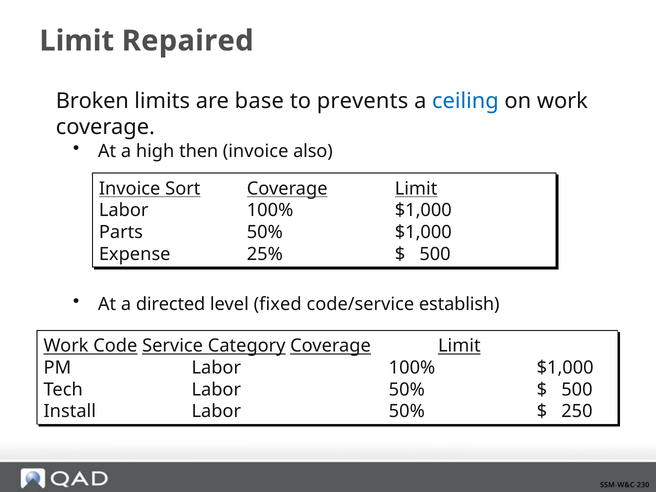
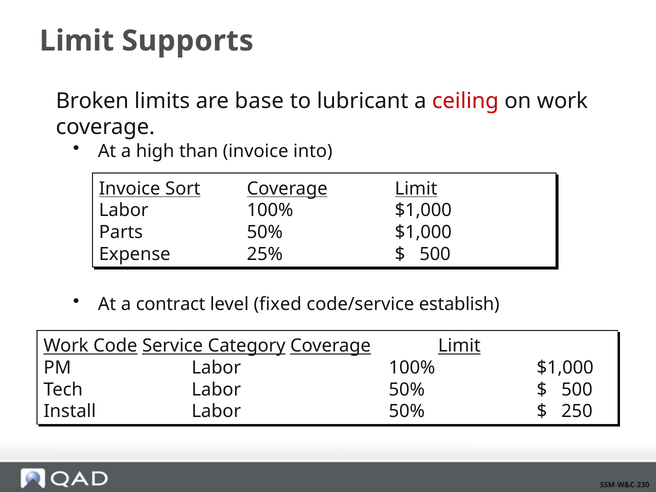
Repaired: Repaired -> Supports
prevents: prevents -> lubricant
ceiling colour: blue -> red
then: then -> than
also: also -> into
directed: directed -> contract
